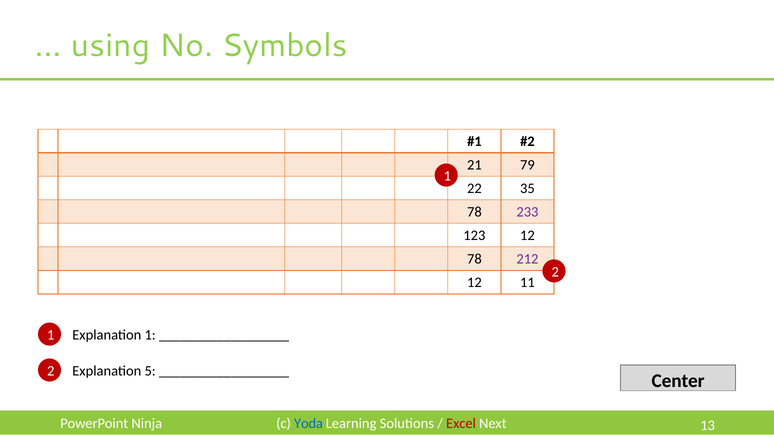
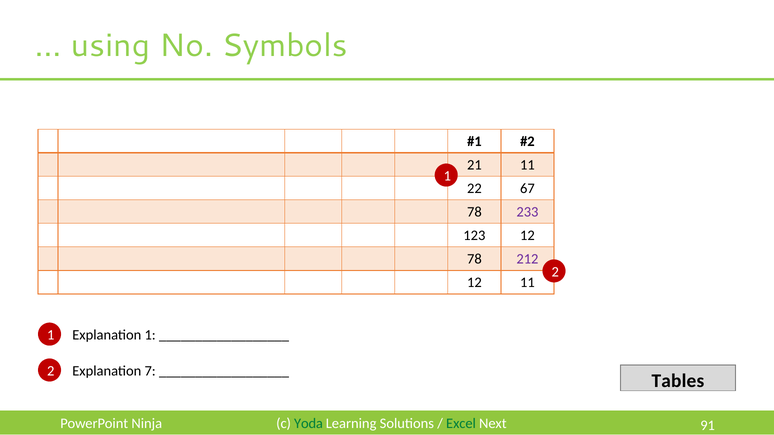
21 79: 79 -> 11
35: 35 -> 67
5: 5 -> 7
Center: Center -> Tables
Yoda colour: blue -> green
Excel colour: red -> green
13: 13 -> 91
